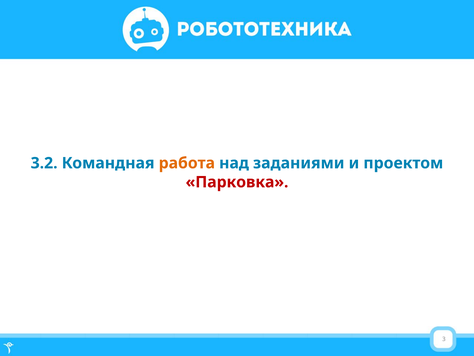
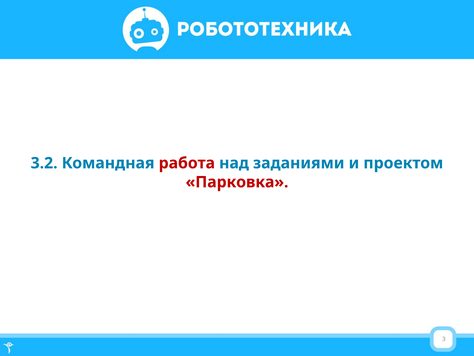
работа colour: orange -> red
